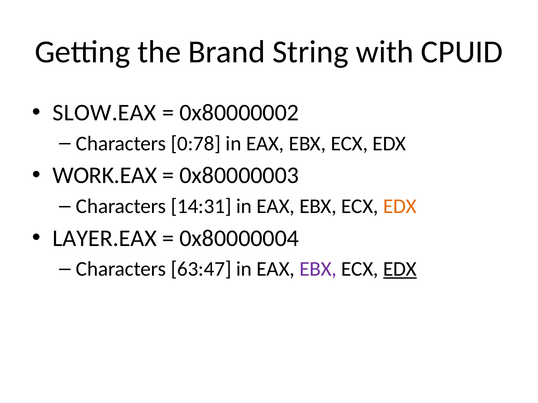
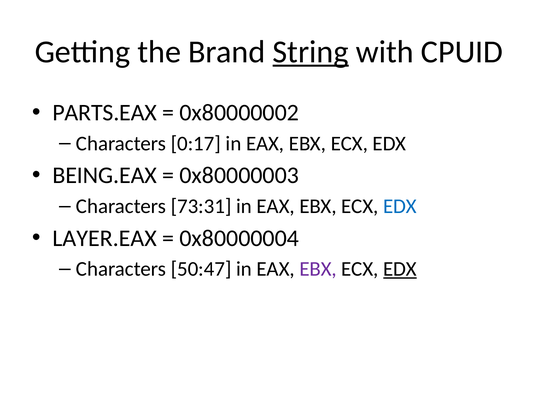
String underline: none -> present
SLOW.EAX: SLOW.EAX -> PARTS.EAX
0:78: 0:78 -> 0:17
WORK.EAX: WORK.EAX -> BEING.EAX
14:31: 14:31 -> 73:31
EDX at (400, 207) colour: orange -> blue
63:47: 63:47 -> 50:47
